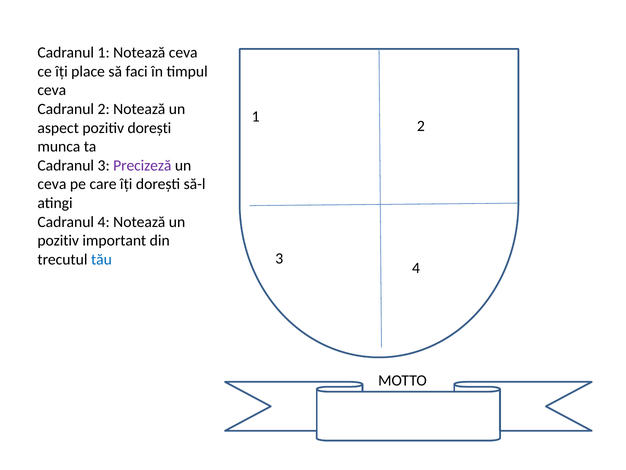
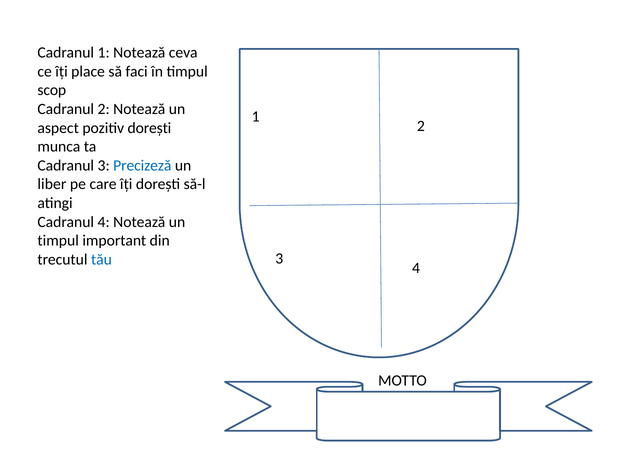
ceva at (52, 90): ceva -> scop
Precizeză colour: purple -> blue
ceva at (52, 184): ceva -> liber
pozitiv at (58, 240): pozitiv -> timpul
